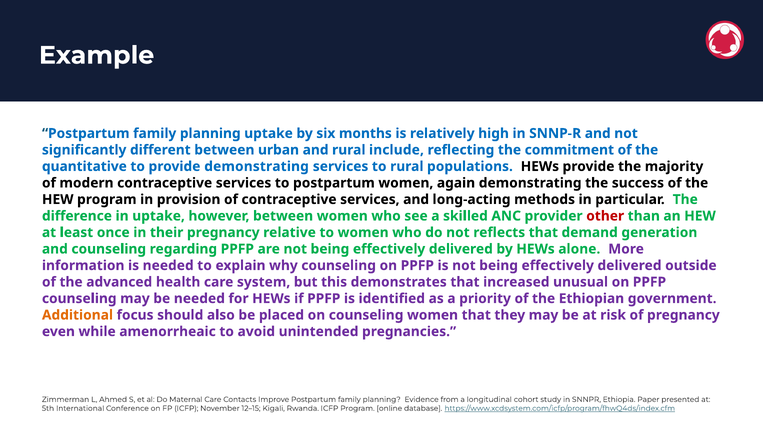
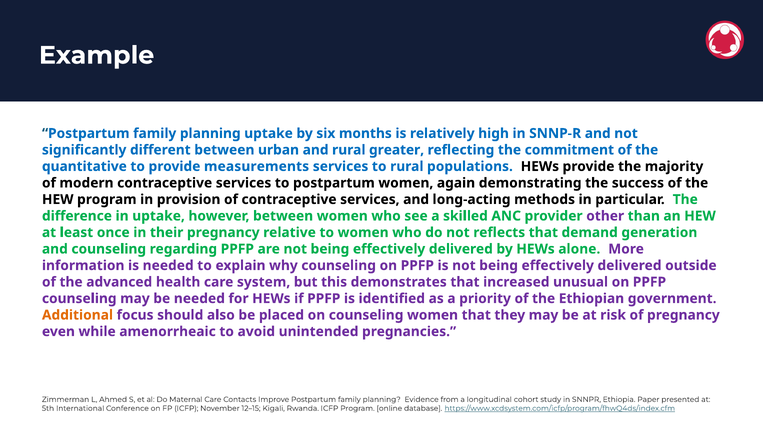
include: include -> greater
provide demonstrating: demonstrating -> measurements
other colour: red -> purple
